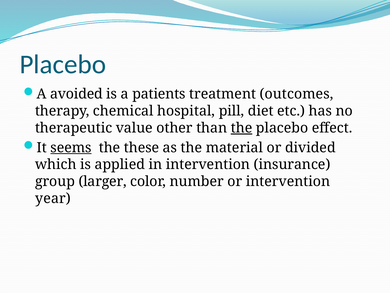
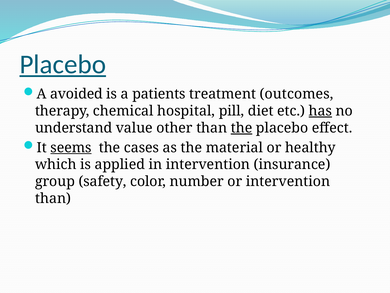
Placebo at (63, 64) underline: none -> present
has underline: none -> present
therapeutic: therapeutic -> understand
these: these -> cases
divided: divided -> healthy
larger: larger -> safety
year at (53, 198): year -> than
